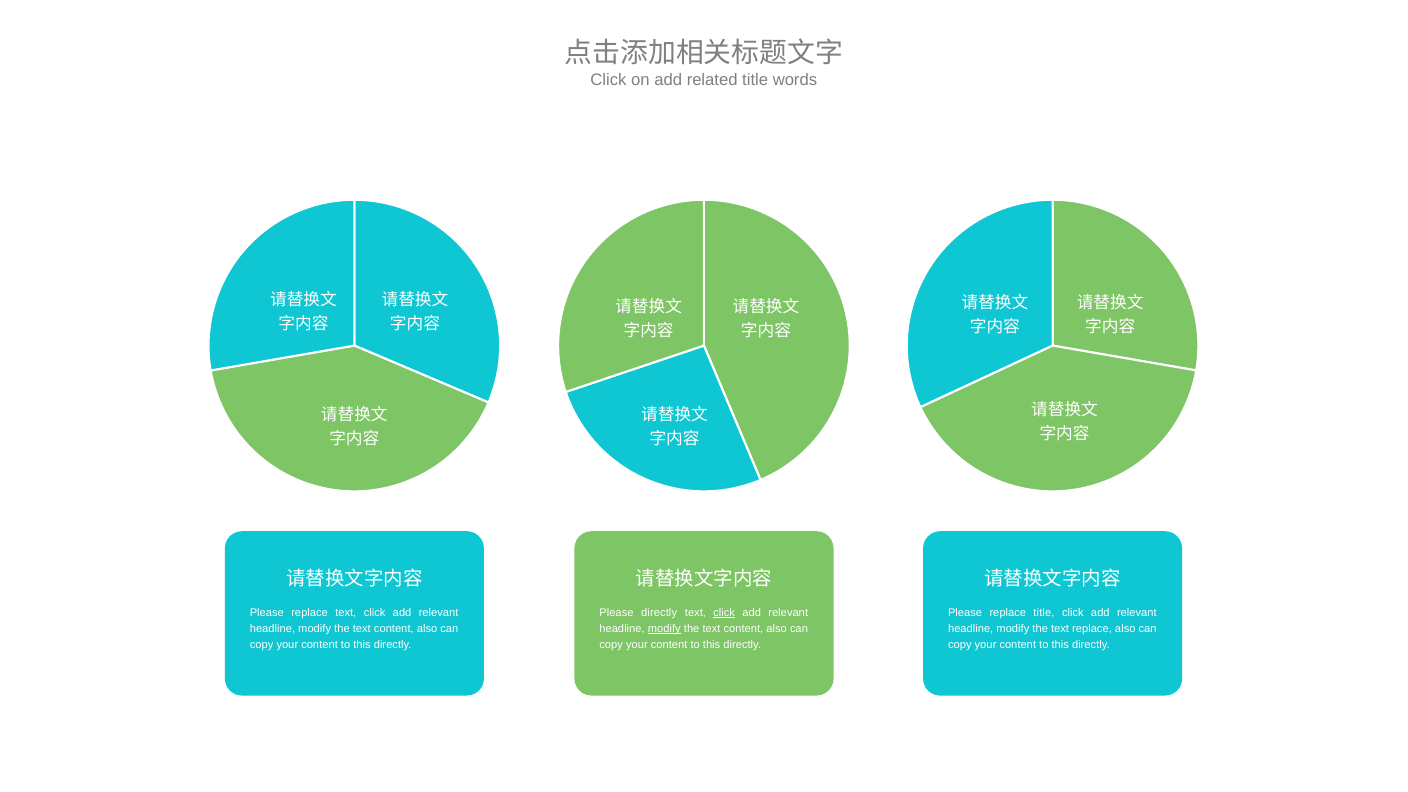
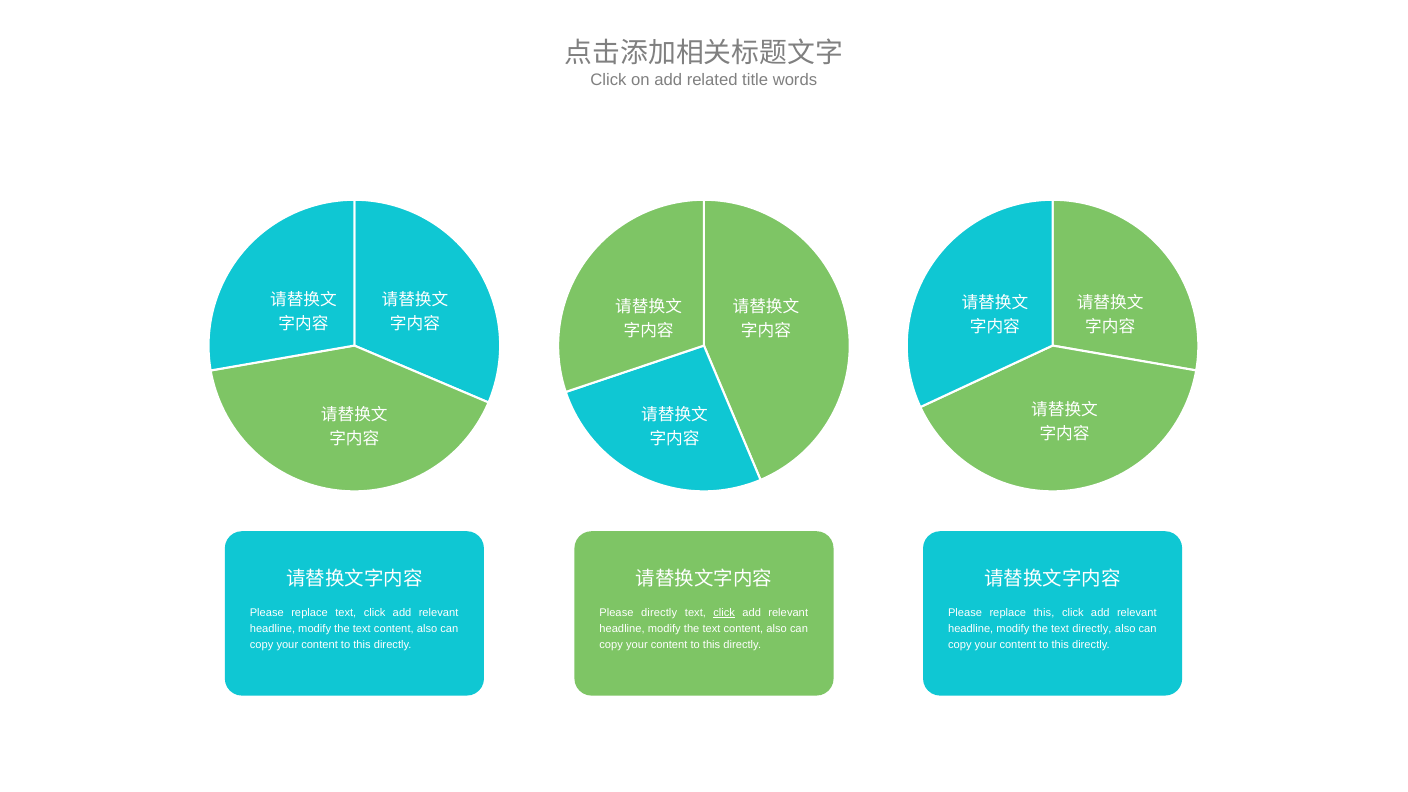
replace title: title -> this
modify at (664, 628) underline: present -> none
text replace: replace -> directly
